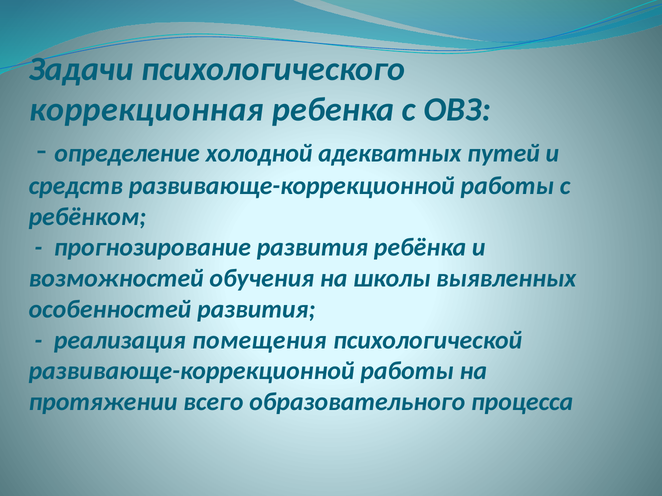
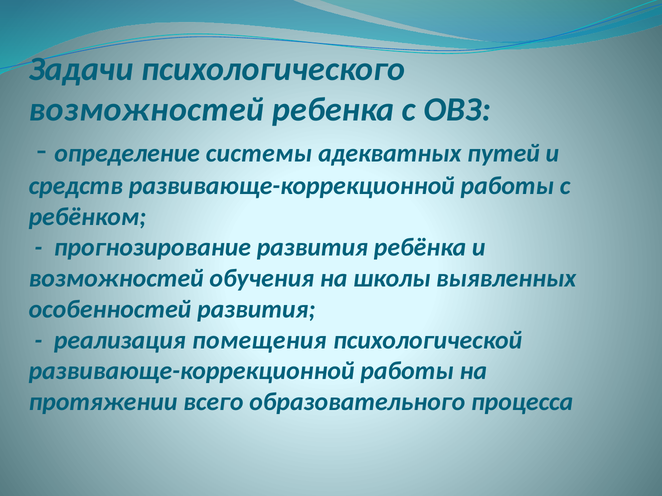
коррекционная at (147, 110): коррекционная -> возможностей
холодной: холодной -> системы
